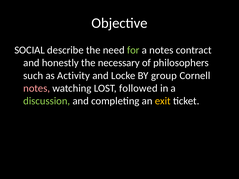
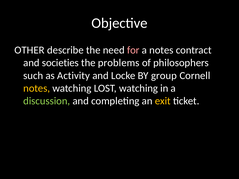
SOCIAL: SOCIAL -> OTHER
for colour: light green -> pink
honestly: honestly -> societies
necessary: necessary -> problems
notes at (37, 88) colour: pink -> yellow
LOST followed: followed -> watching
